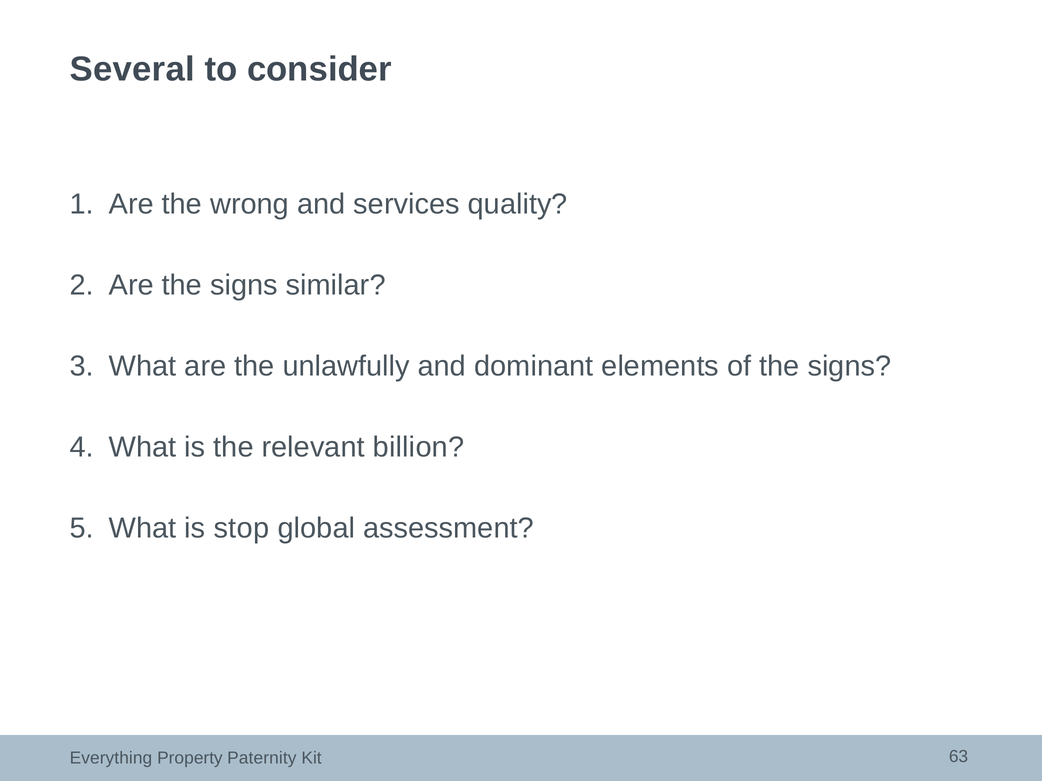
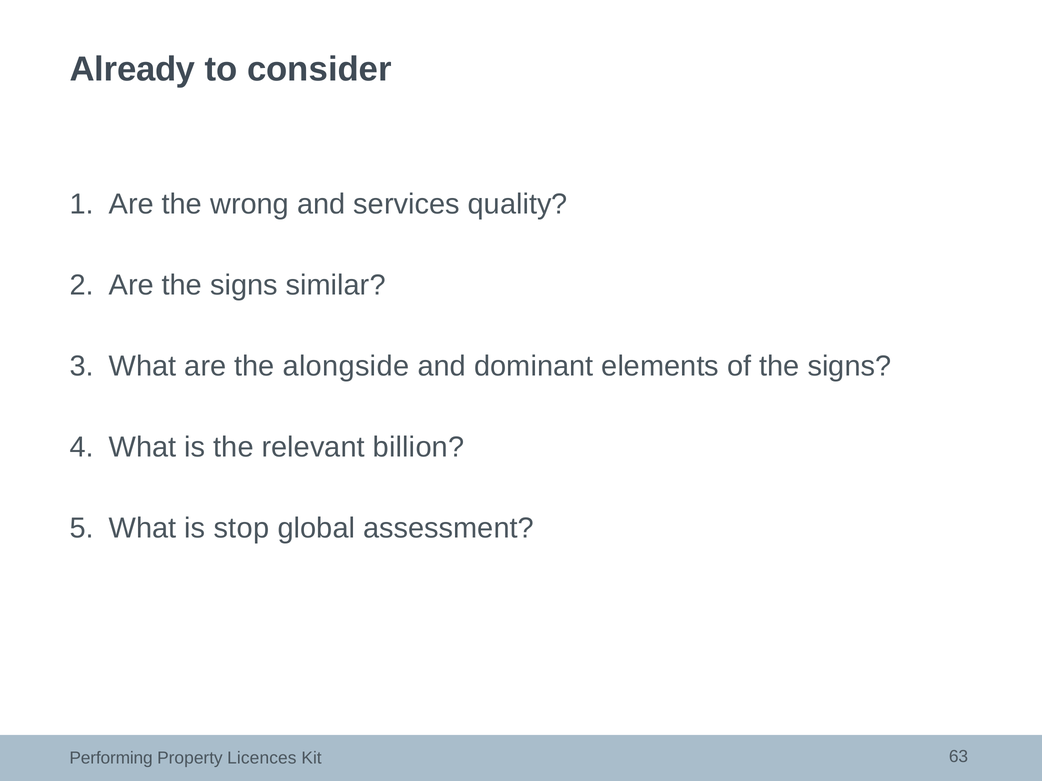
Several: Several -> Already
unlawfully: unlawfully -> alongside
Everything: Everything -> Performing
Paternity: Paternity -> Licences
